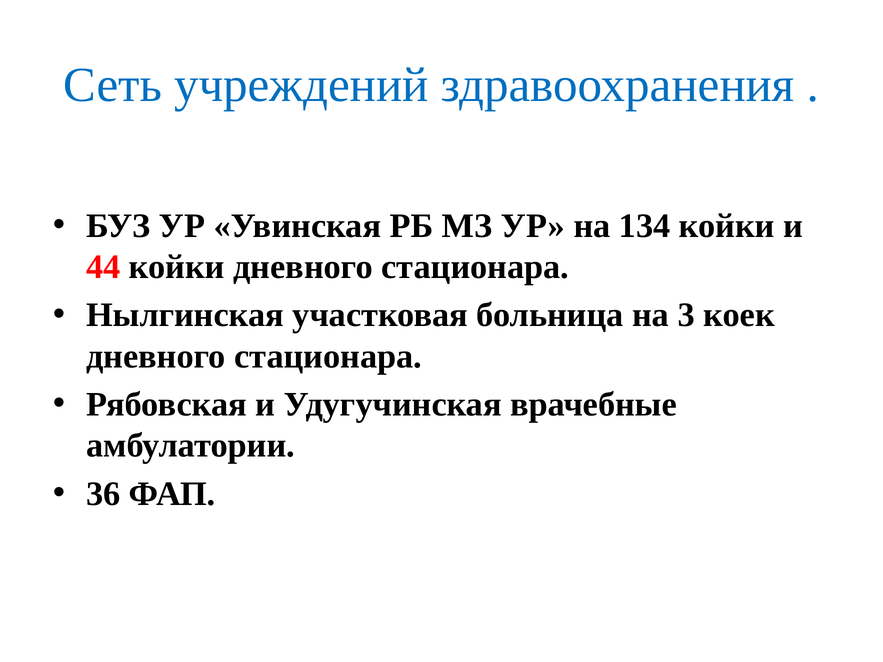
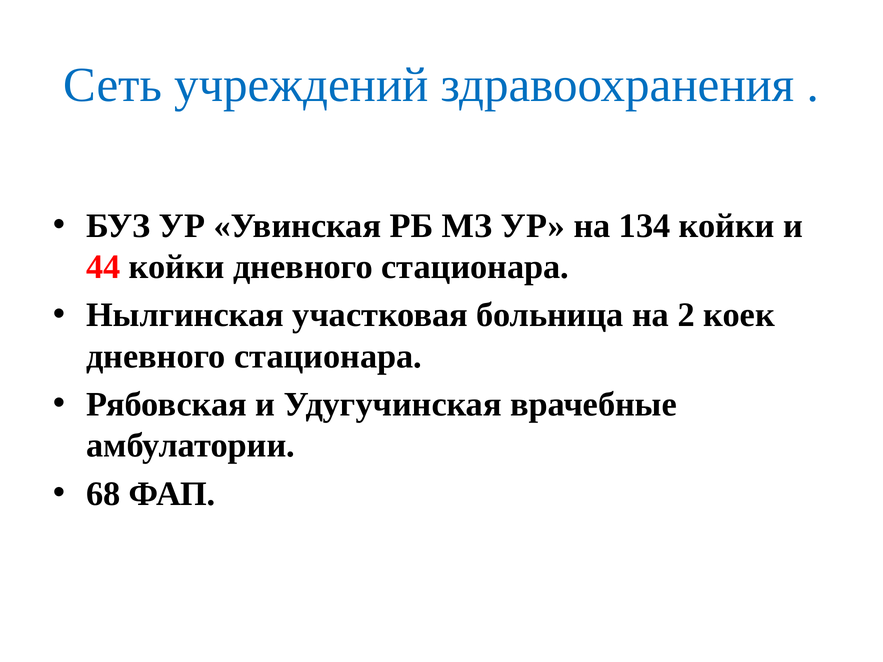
3: 3 -> 2
36: 36 -> 68
